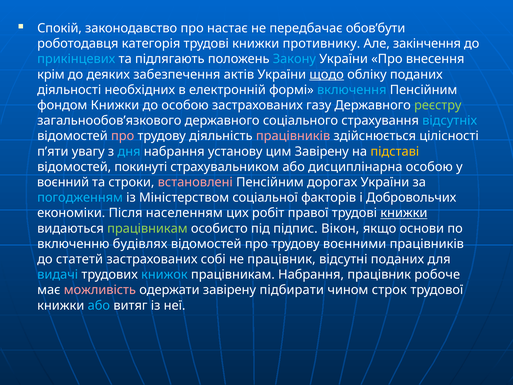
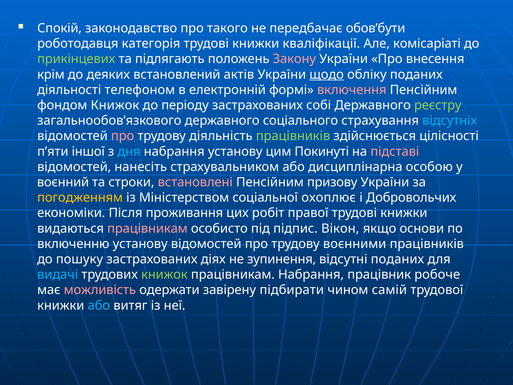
настає: настає -> такого
противнику: противнику -> кваліфікації
закінчення: закінчення -> комісаріаті
прикінцевих colour: light blue -> light green
Закону colour: light blue -> pink
забезпечення: забезпечення -> встановлений
необхідних: необхідних -> телефоном
включення colour: light blue -> pink
фондом Книжки: Книжки -> Книжок
до особою: особою -> періоду
газу: газу -> собі
працівників at (293, 136) colour: pink -> light green
увагу: увагу -> іншої
цим Завірену: Завірену -> Покинуті
підставі colour: yellow -> pink
покинуті: покинуті -> нанесіть
дорогах: дорогах -> призову
погодженням colour: light blue -> yellow
факторів: факторів -> охоплює
населенням: населенням -> проживання
книжки at (404, 213) underline: present -> none
працівникам at (147, 228) colour: light green -> pink
включенню будівлях: будівлях -> установу
статетй: статетй -> пошуку
собі: собі -> діях
не працівник: працівник -> зупинення
книжок at (164, 275) colour: light blue -> light green
строк: строк -> самій
